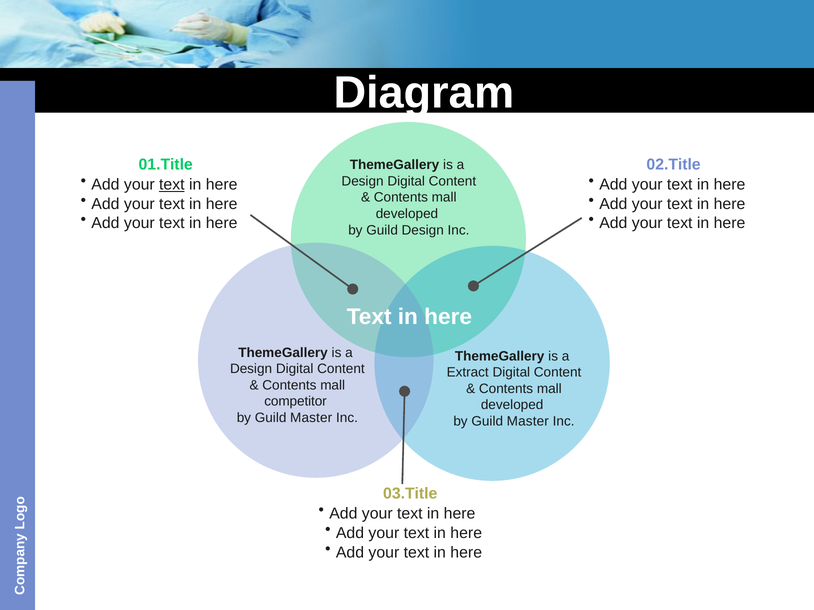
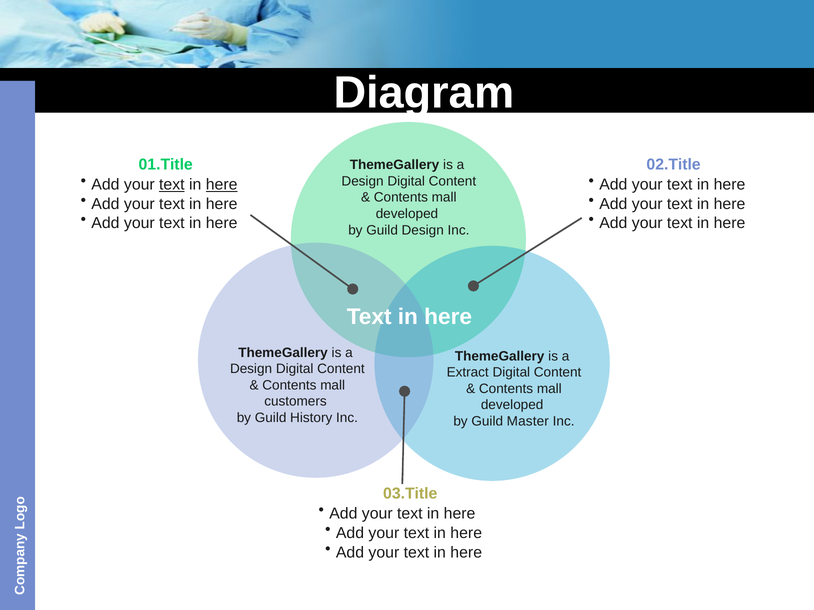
here at (222, 185) underline: none -> present
competitor: competitor -> customers
Master at (311, 418): Master -> History
